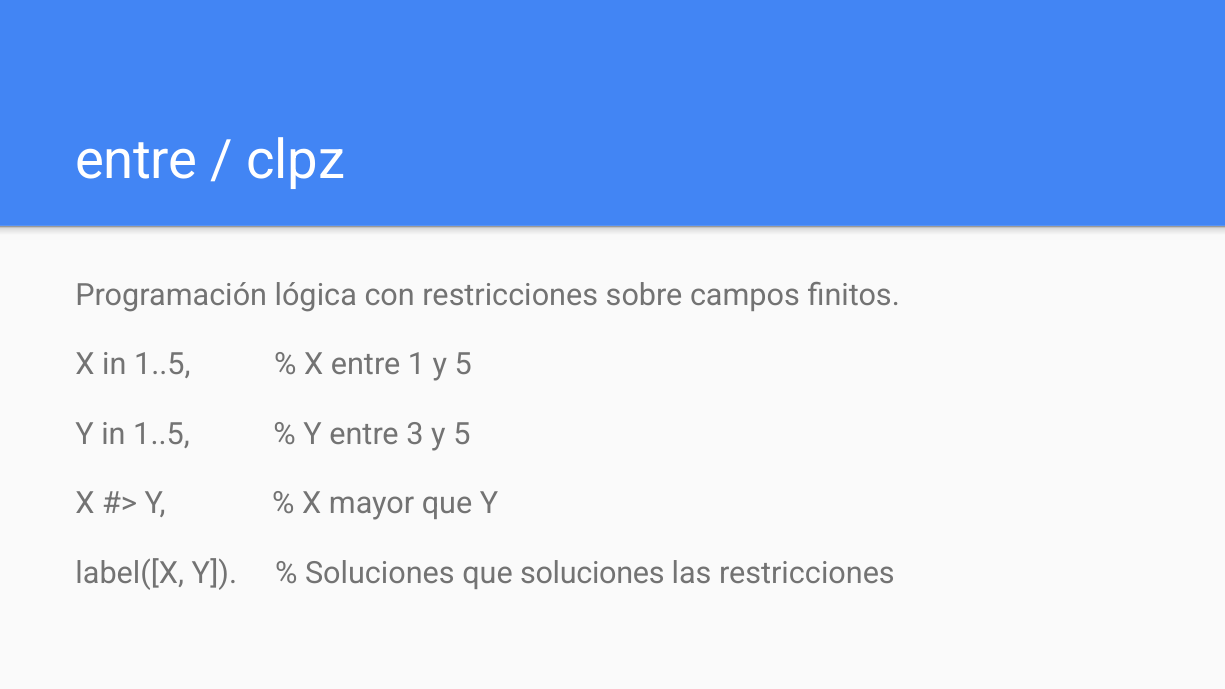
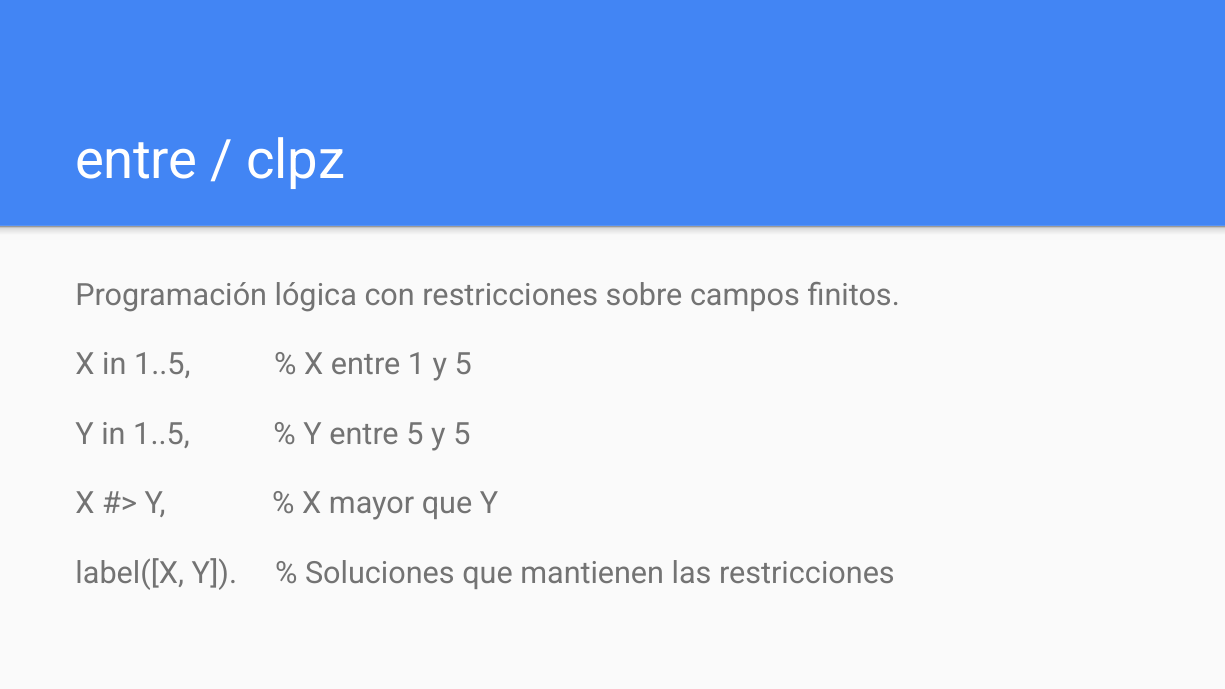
entre 3: 3 -> 5
que soluciones: soluciones -> mantienen
